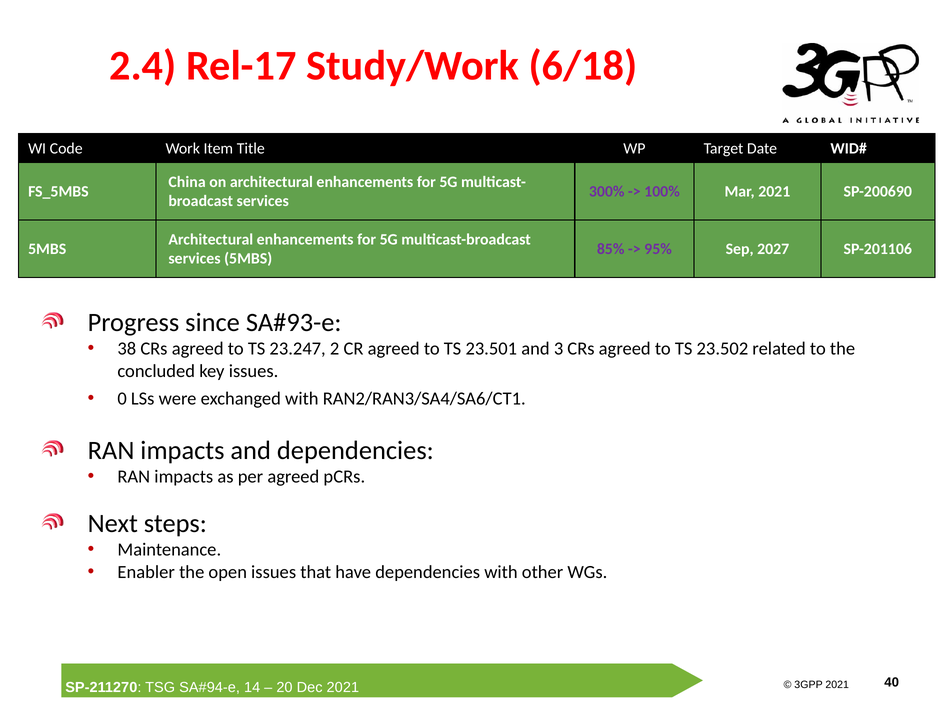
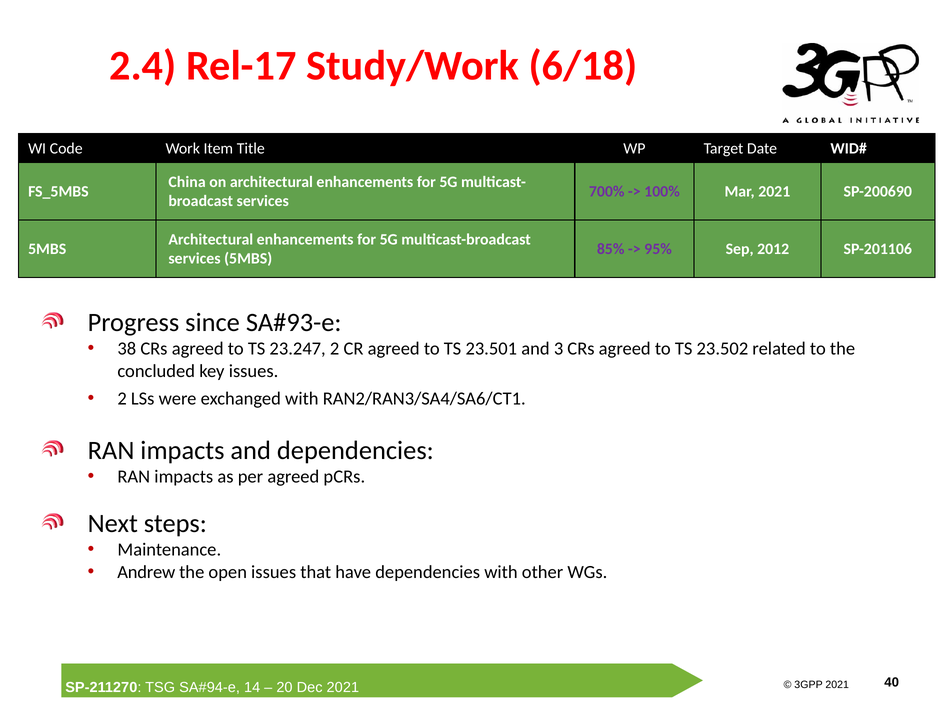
300%: 300% -> 700%
Sep 2027: 2027 -> 2012
0 at (122, 398): 0 -> 2
Enabler: Enabler -> Andrew
